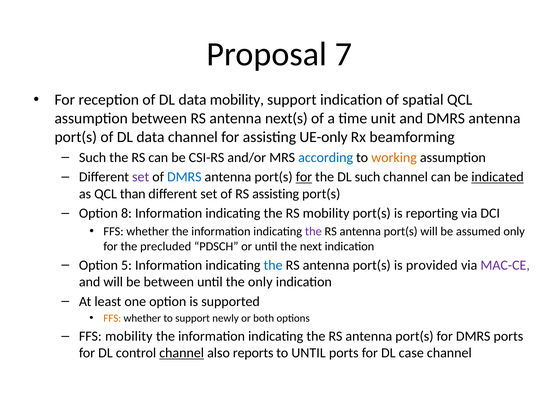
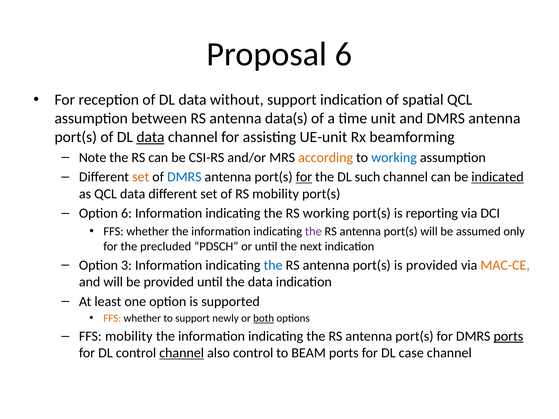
Proposal 7: 7 -> 6
data mobility: mobility -> without
next(s: next(s -> data(s
data at (151, 137) underline: none -> present
UE-only: UE-only -> UE-unit
Such at (93, 158): Such -> Note
according colour: blue -> orange
working at (394, 158) colour: orange -> blue
set at (141, 177) colour: purple -> orange
QCL than: than -> data
RS assisting: assisting -> mobility
Option 8: 8 -> 6
RS mobility: mobility -> working
5: 5 -> 3
MAC-CE colour: purple -> orange
be between: between -> provided
the only: only -> data
both underline: none -> present
ports at (508, 336) underline: none -> present
also reports: reports -> control
to UNTIL: UNTIL -> BEAM
